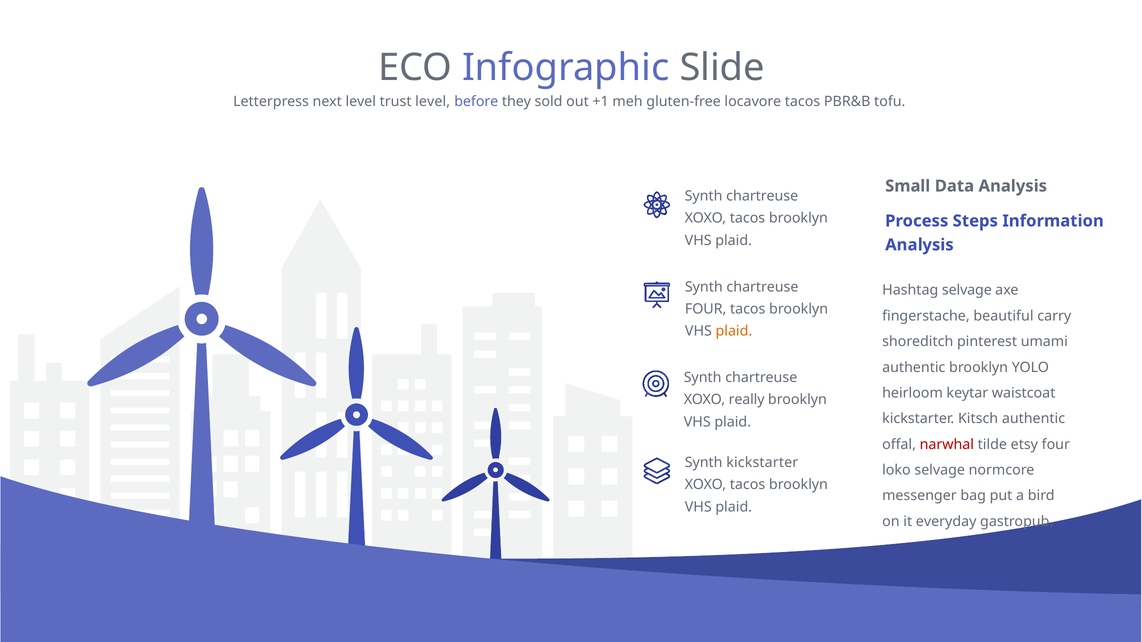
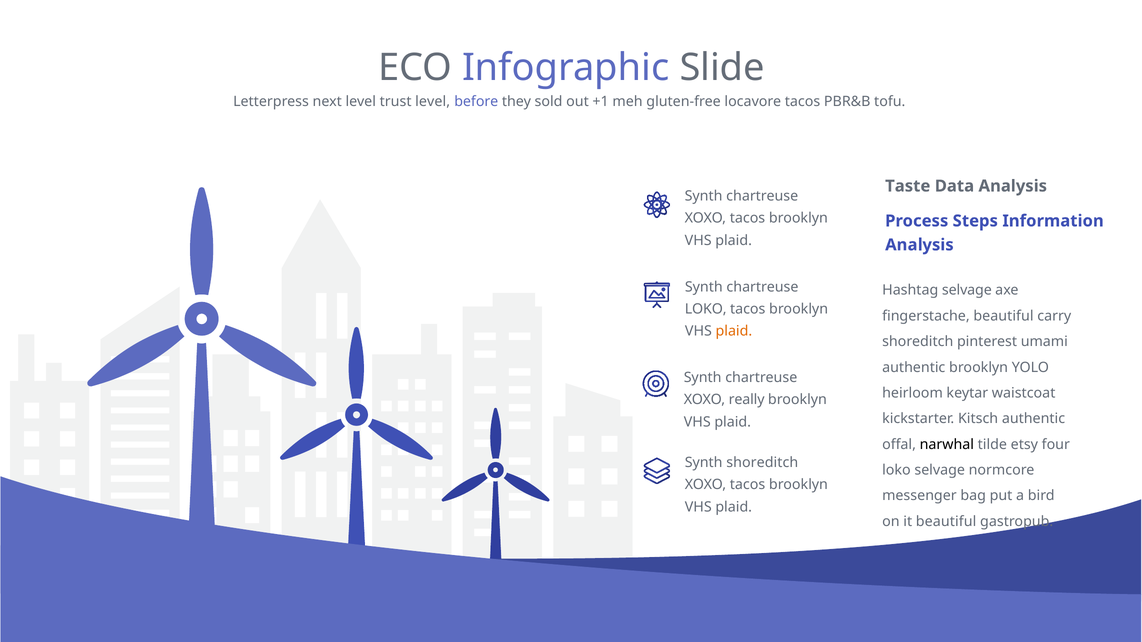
Small: Small -> Taste
FOUR at (706, 309): FOUR -> LOKO
narwhal colour: red -> black
Synth kickstarter: kickstarter -> shoreditch
it everyday: everyday -> beautiful
